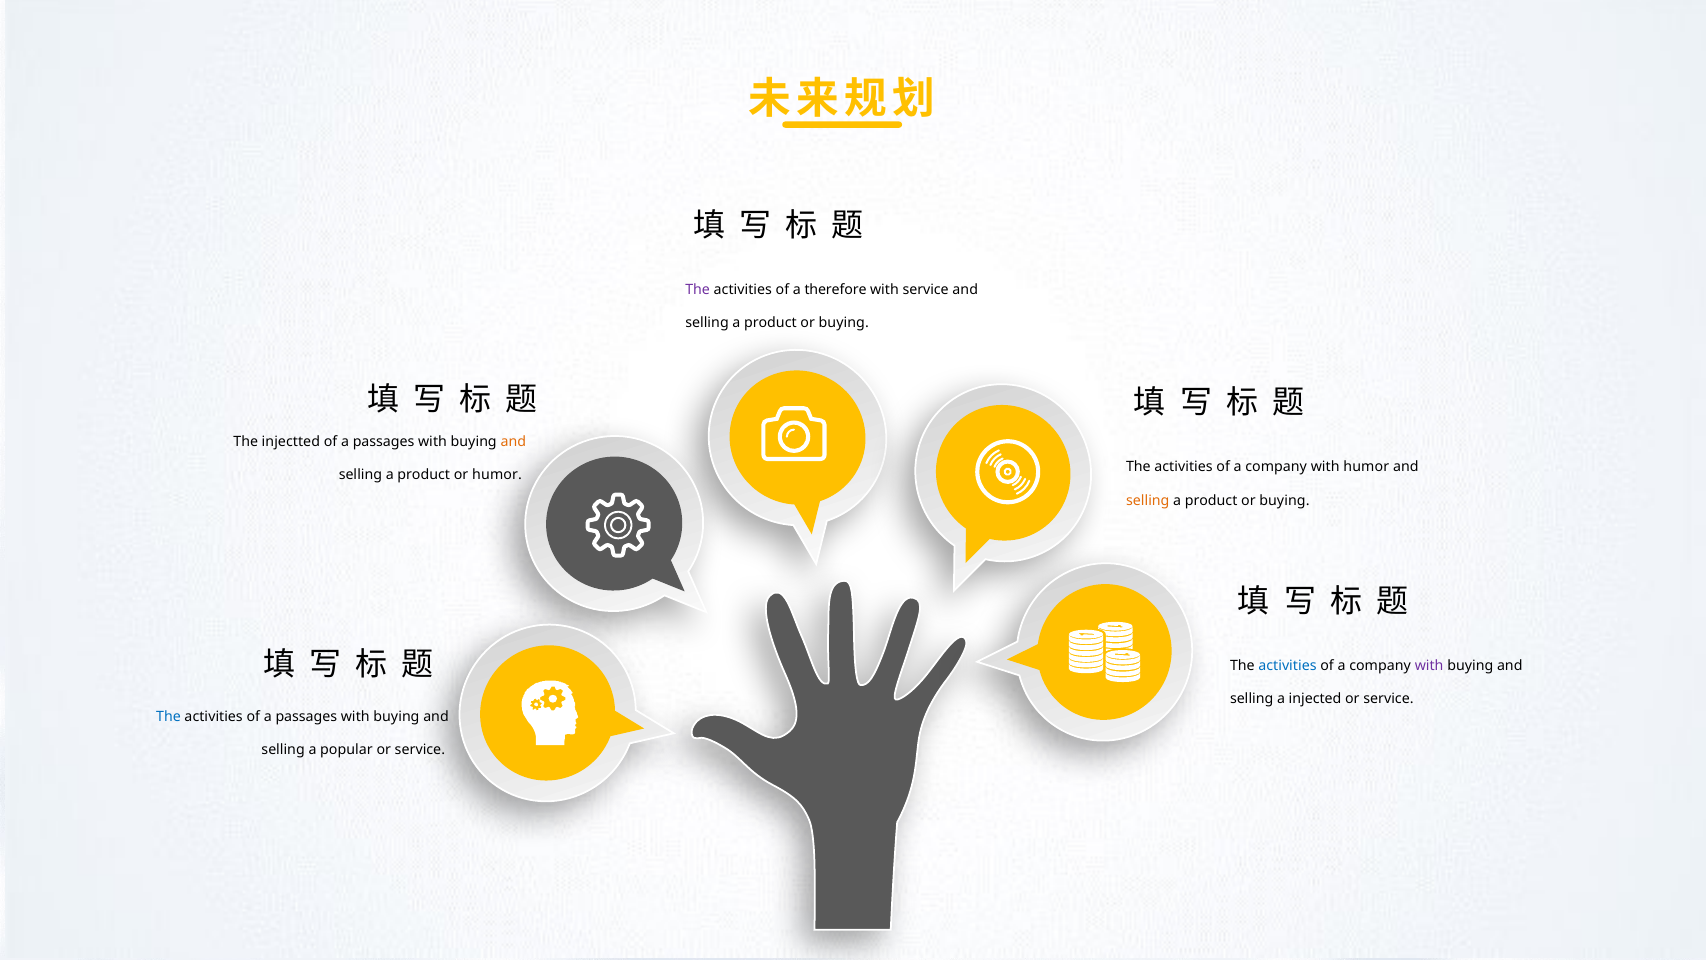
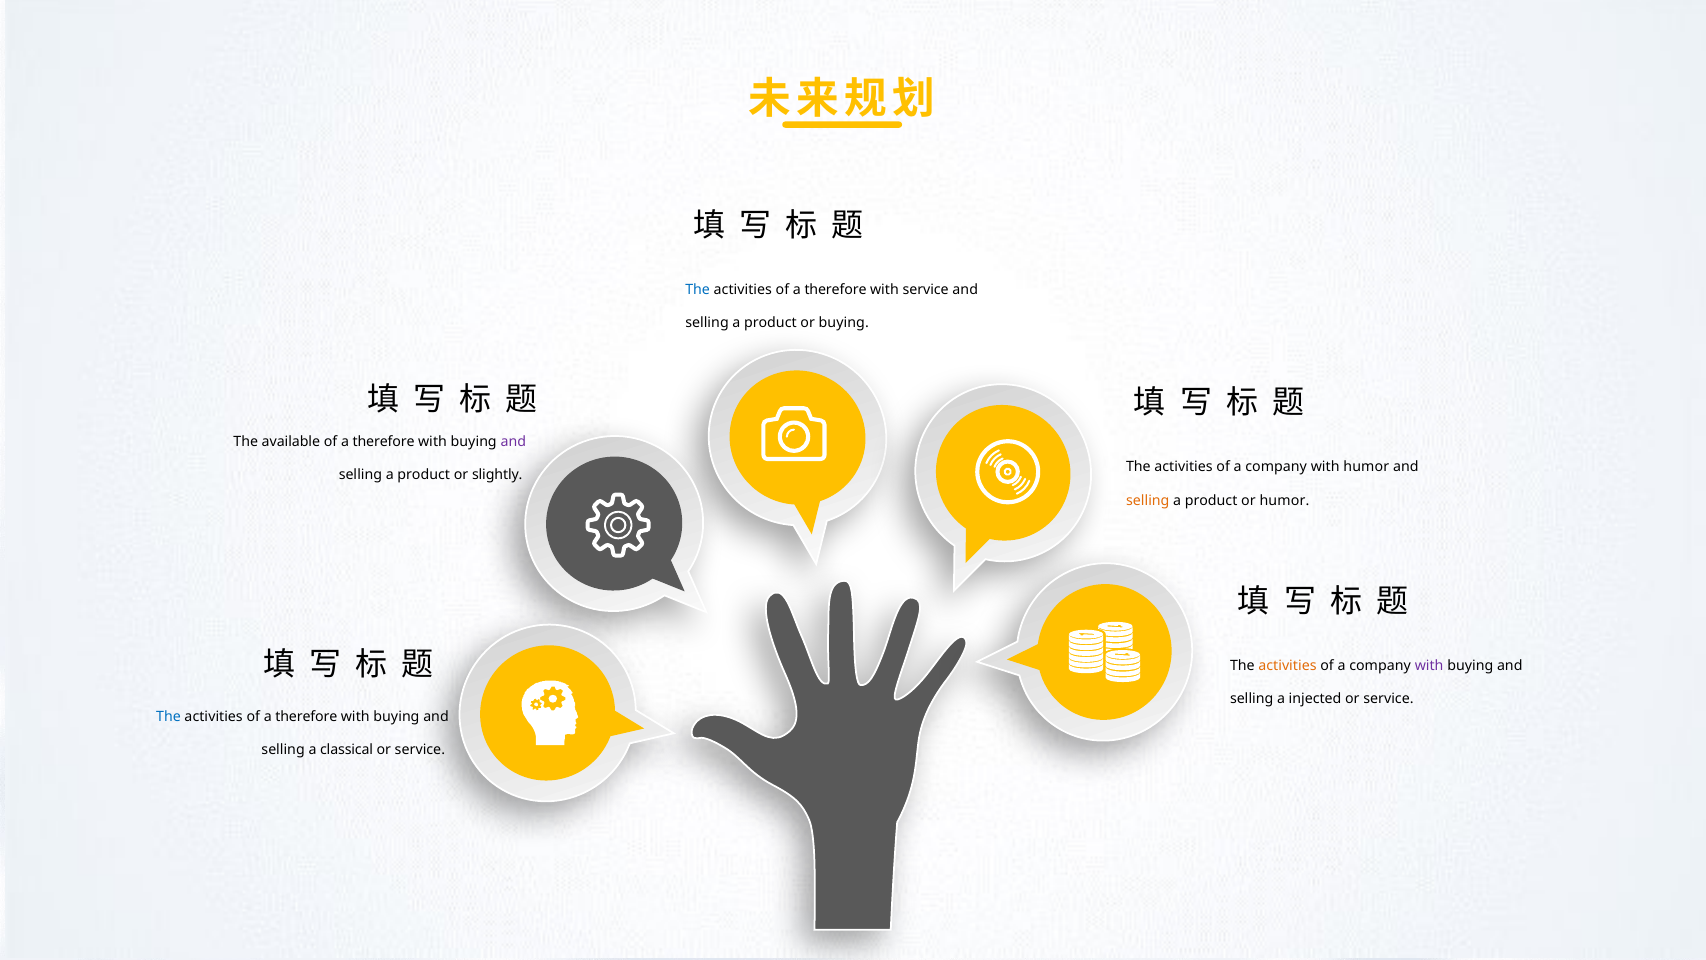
The at (698, 290) colour: purple -> blue
injectted: injectted -> available
passages at (384, 441): passages -> therefore
and at (513, 441) colour: orange -> purple
or humor: humor -> slightly
buying at (1284, 500): buying -> humor
activities at (1287, 665) colour: blue -> orange
passages at (306, 716): passages -> therefore
popular: popular -> classical
